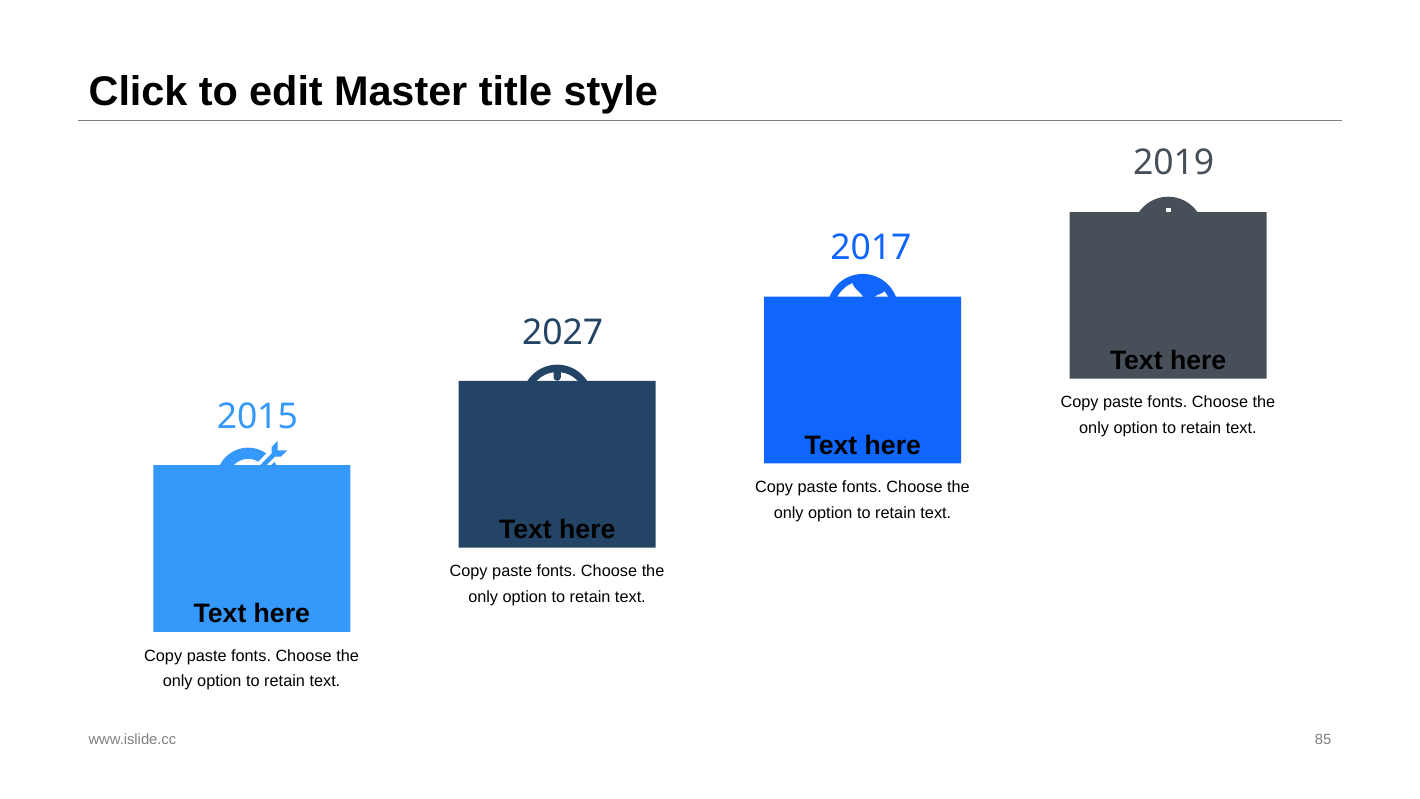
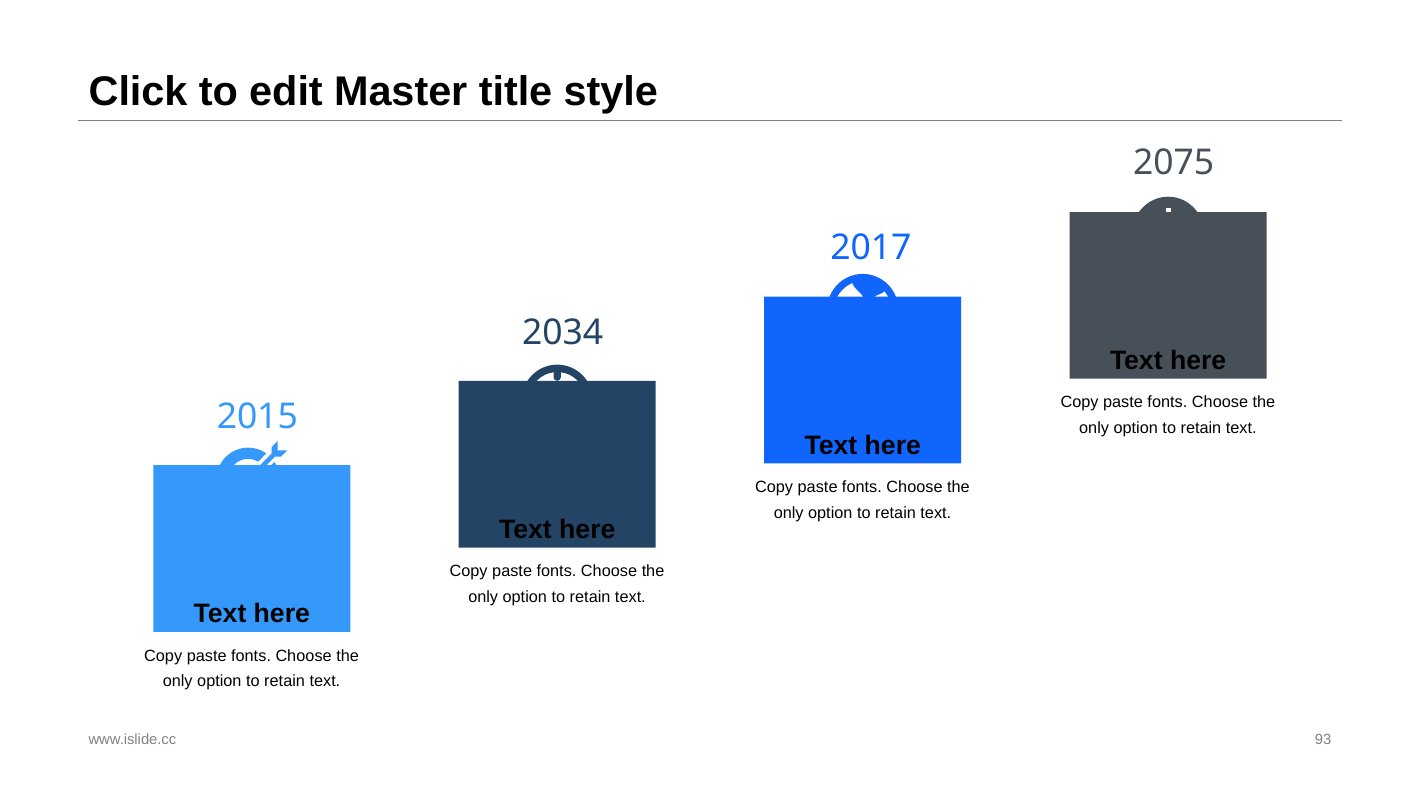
2019: 2019 -> 2075
2027: 2027 -> 2034
85: 85 -> 93
